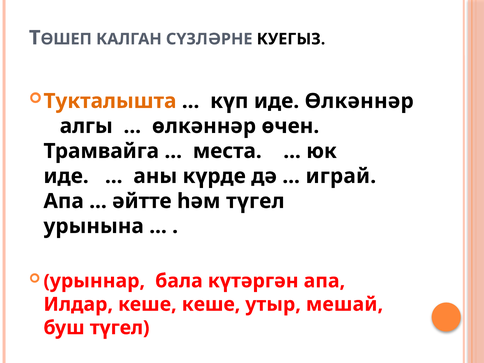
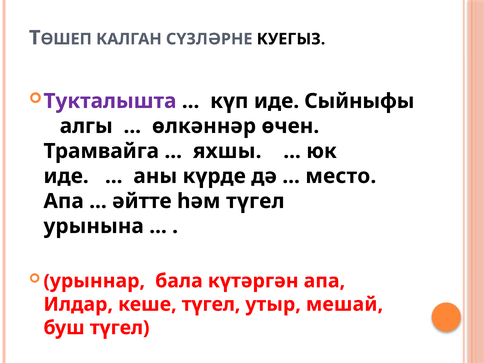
Тукталышта colour: orange -> purple
иде Өлкәннәр: Өлкәннәр -> Сыйныфы
места: места -> яхшы
играй: играй -> место
кеше кеше: кеше -> түгел
